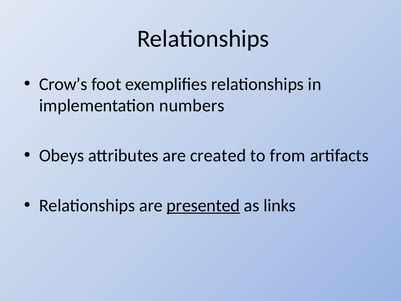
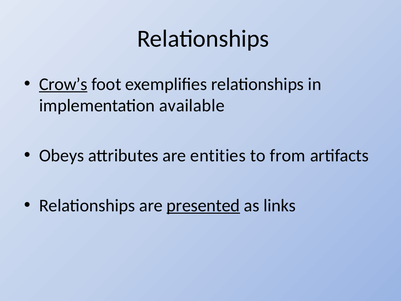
Crow’s underline: none -> present
numbers: numbers -> available
created: created -> entities
